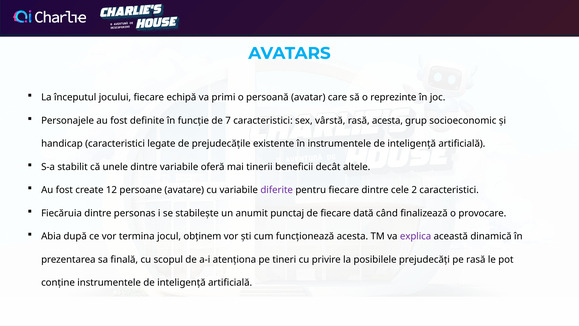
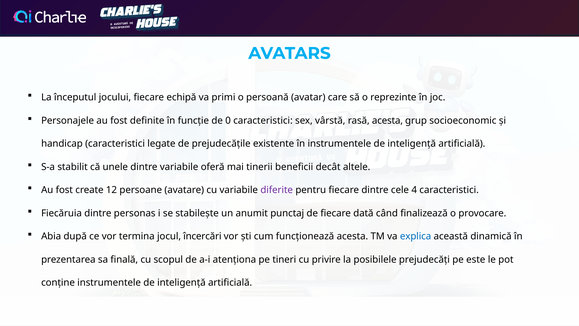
7: 7 -> 0
2: 2 -> 4
obținem: obținem -> încercări
explica colour: purple -> blue
pe rasă: rasă -> este
